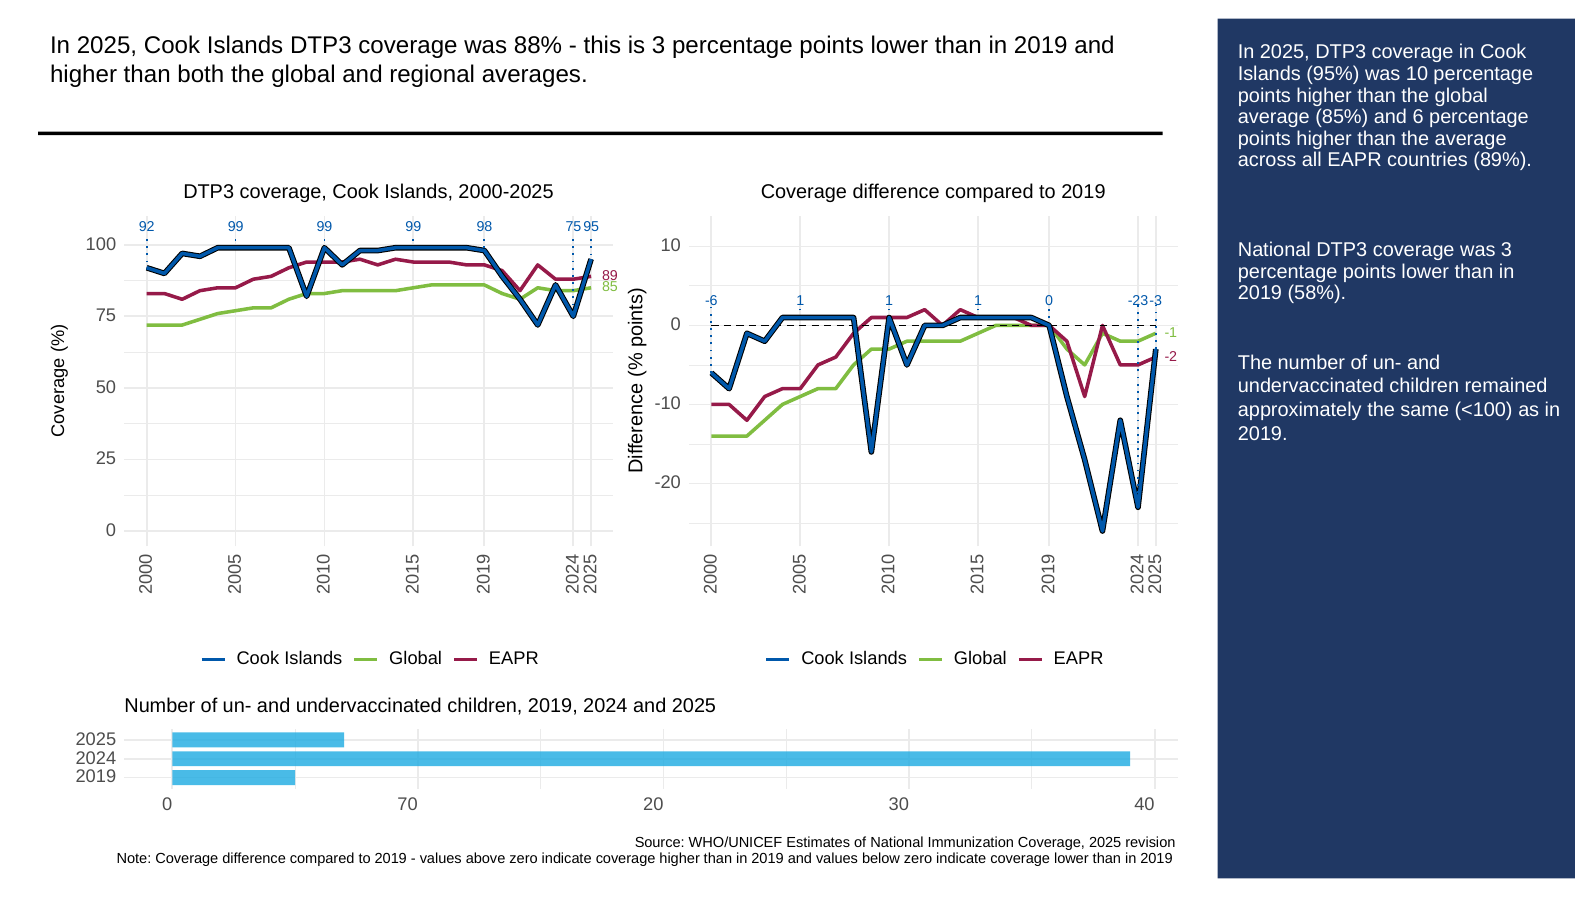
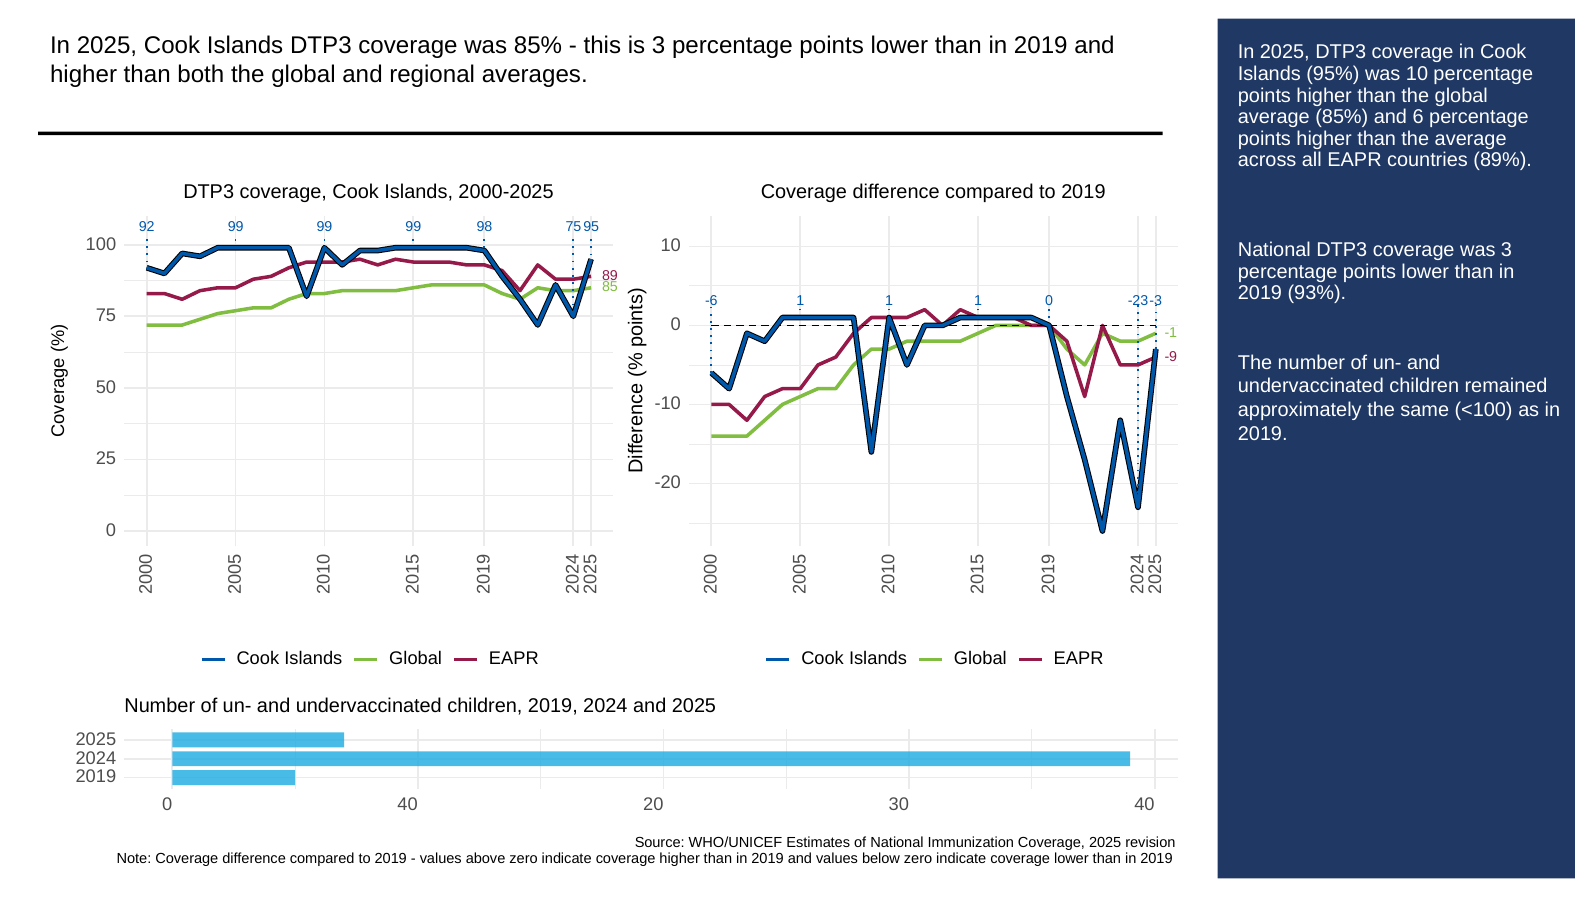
was 88%: 88% -> 85%
58%: 58% -> 93%
-2: -2 -> -9
0 70: 70 -> 40
